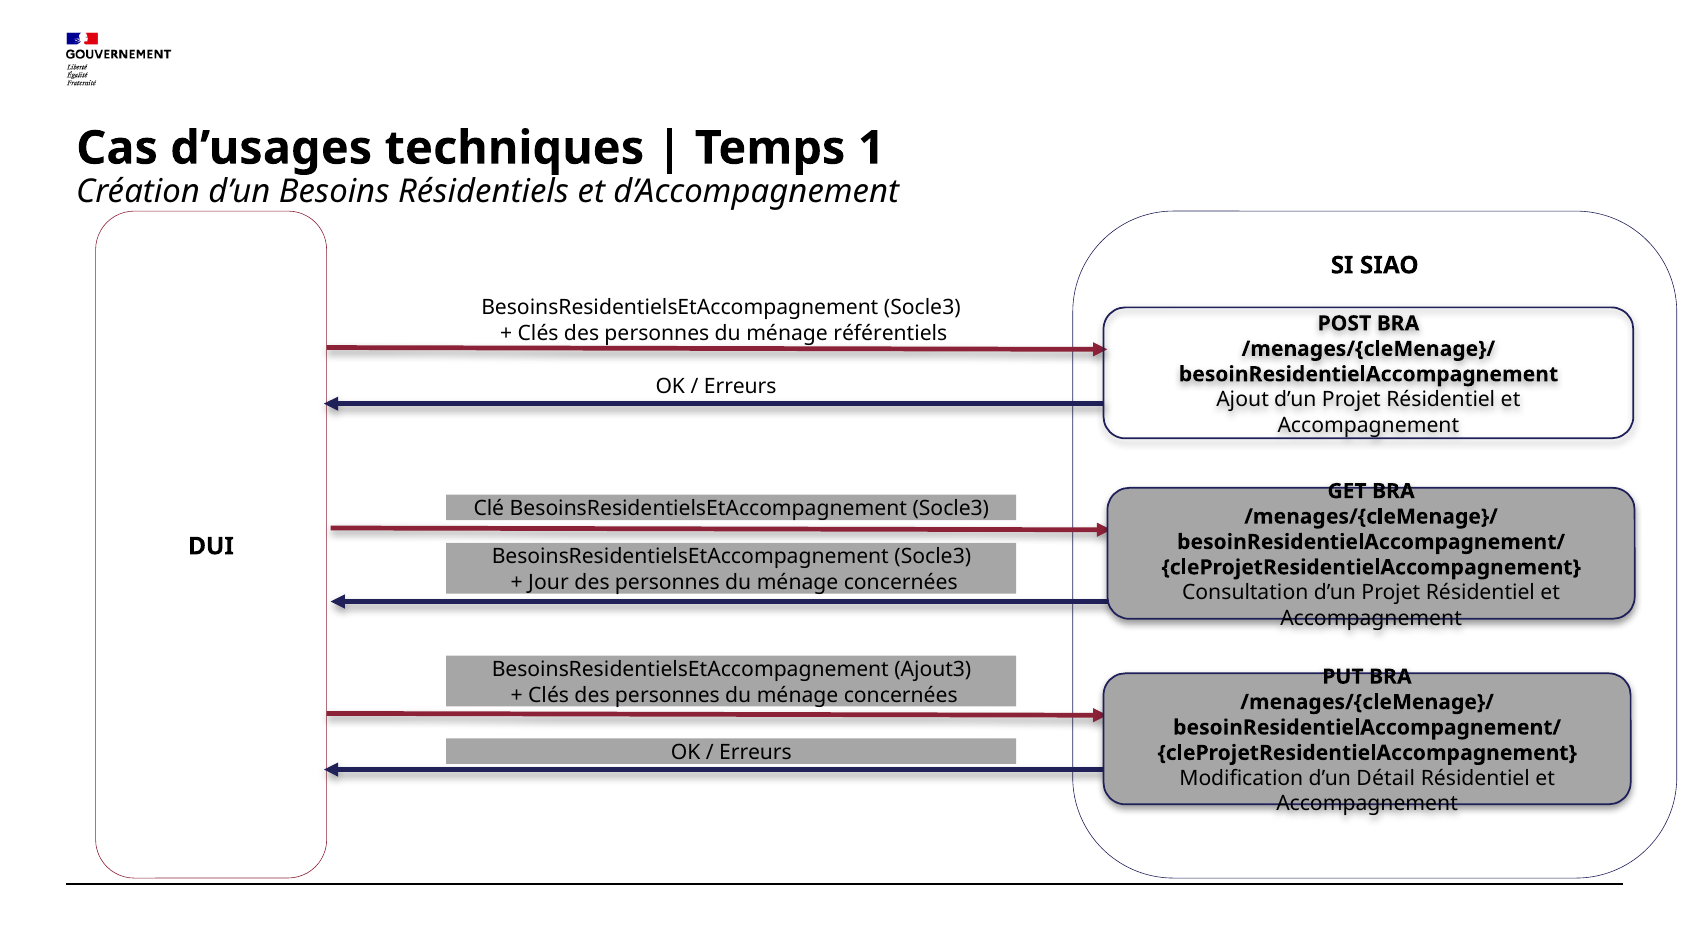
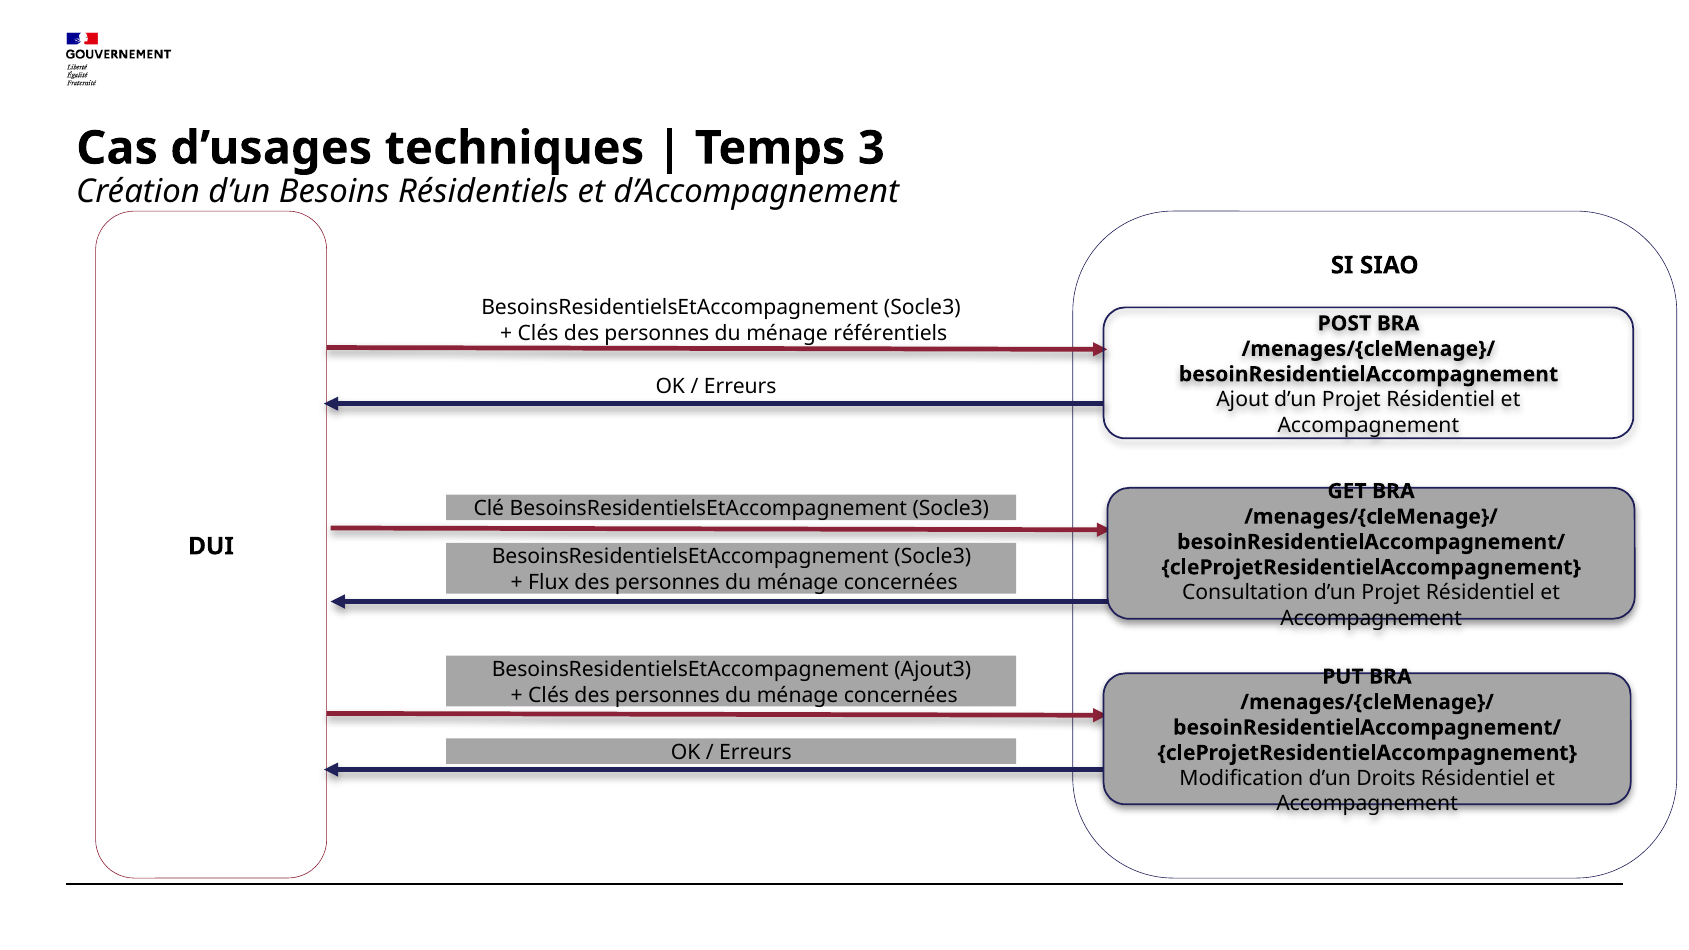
1: 1 -> 3
Jour: Jour -> Flux
Détail: Détail -> Droits
